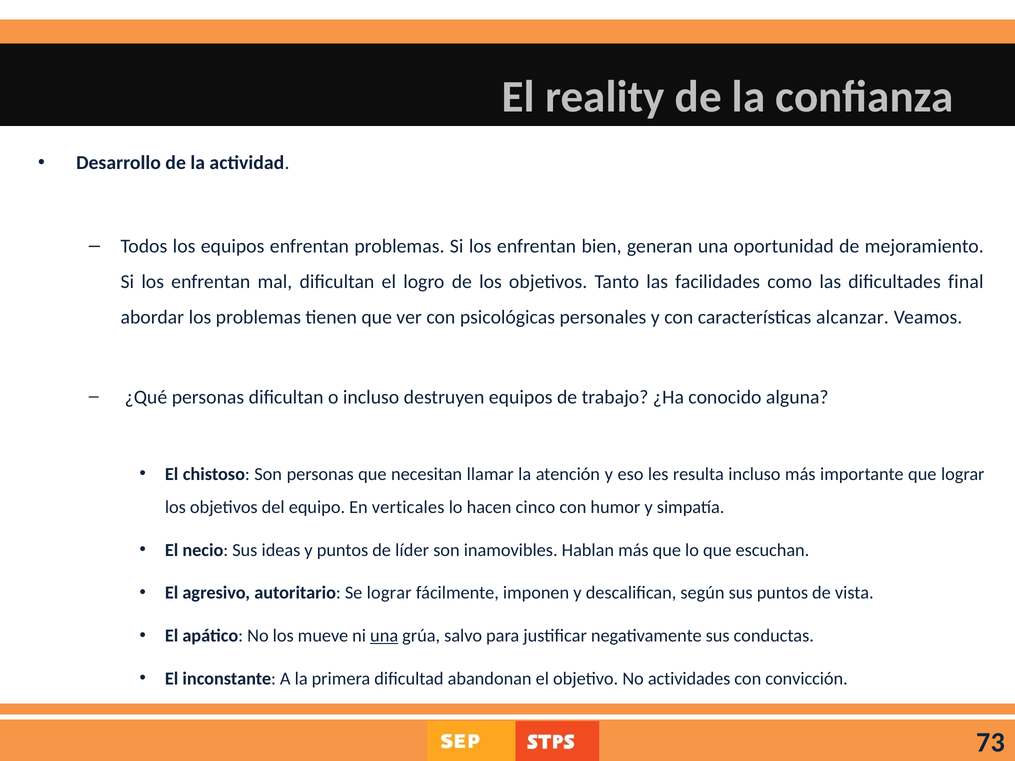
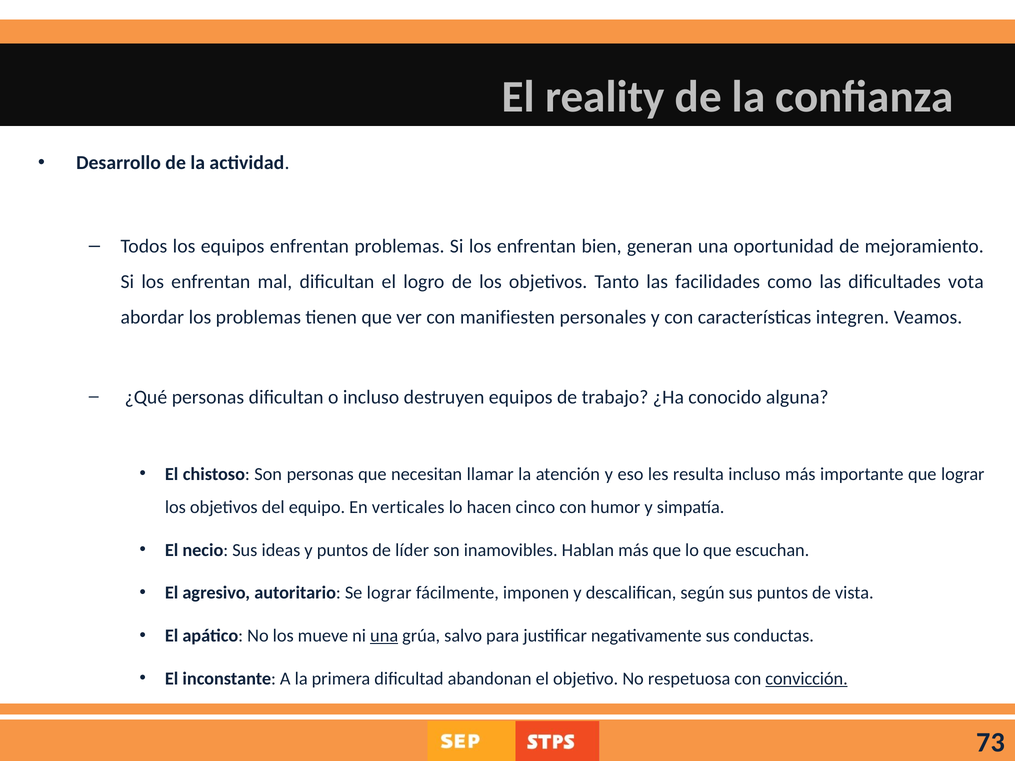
final: final -> vota
psicológicas: psicológicas -> manifiesten
alcanzar: alcanzar -> integren
actividades: actividades -> respetuosa
convicción underline: none -> present
